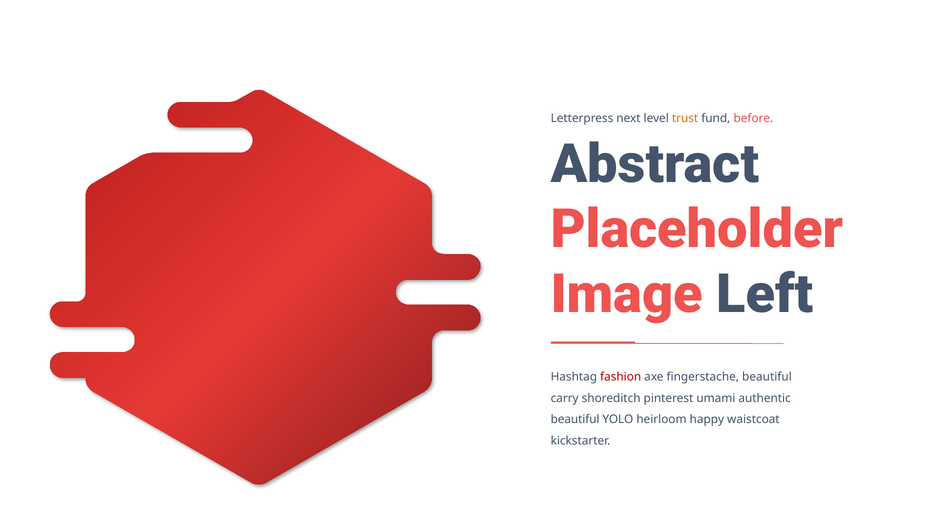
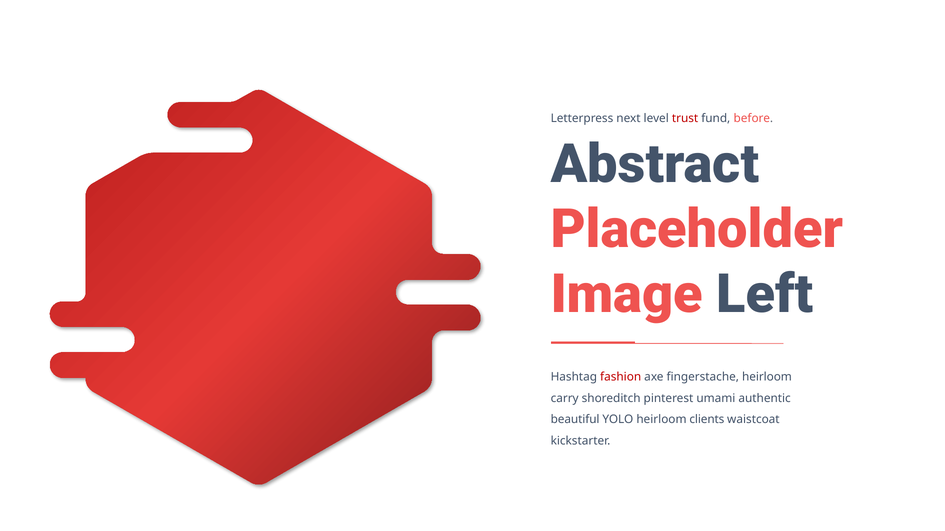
trust colour: orange -> red
fingerstache beautiful: beautiful -> heirloom
happy: happy -> clients
